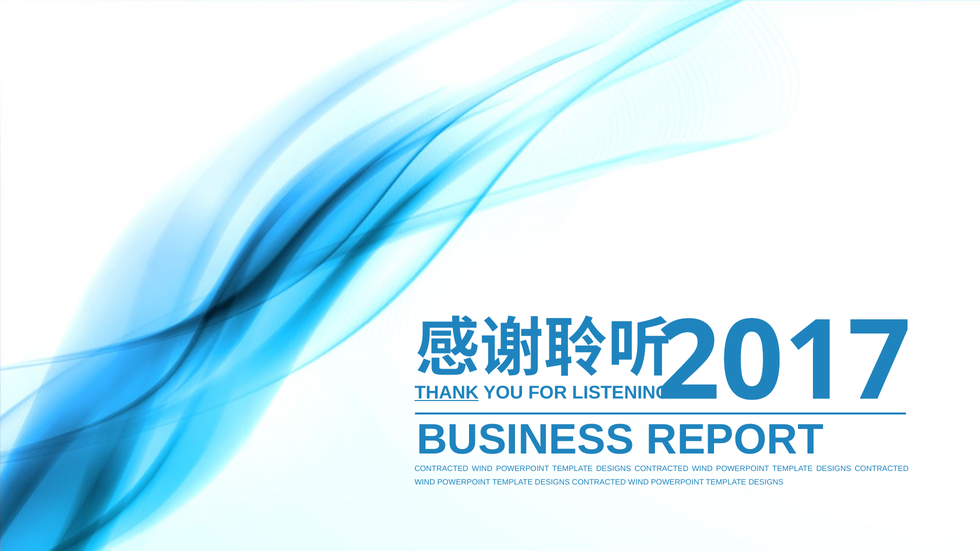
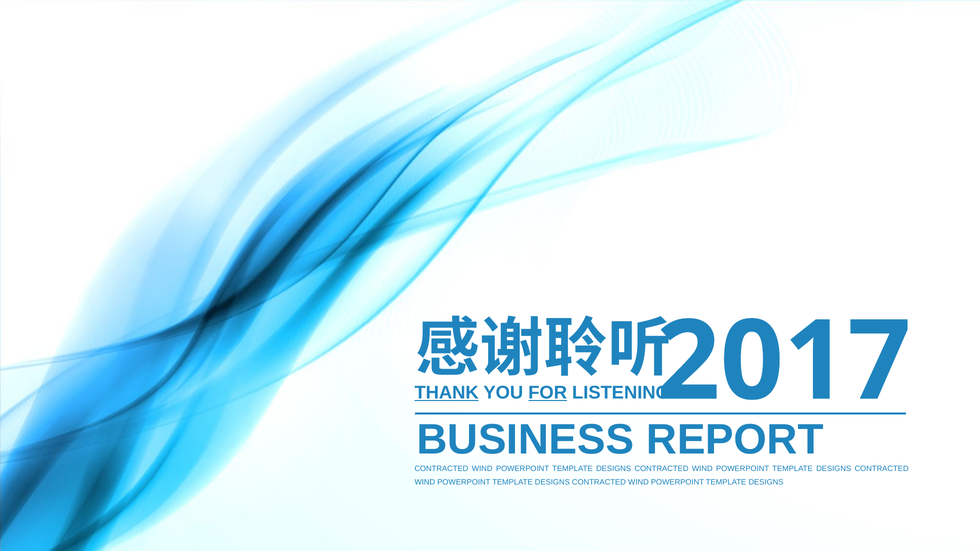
FOR underline: none -> present
